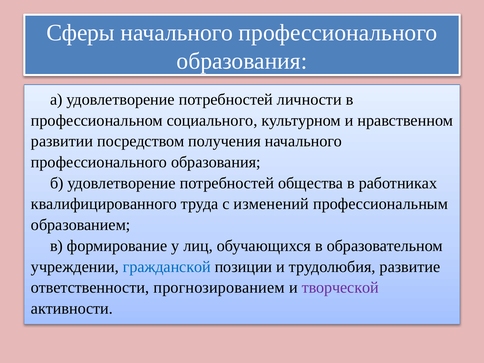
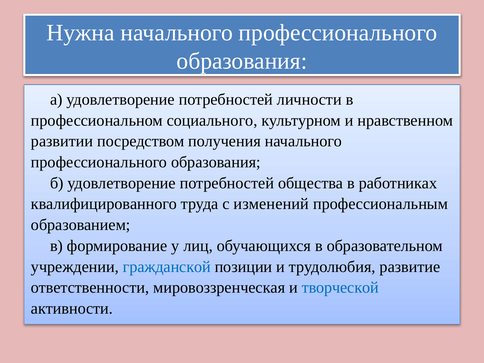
Сферы: Сферы -> Нужна
прогнозированием: прогнозированием -> мировоззренческая
творческой colour: purple -> blue
